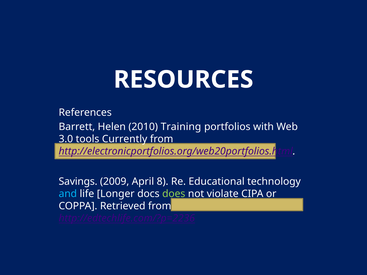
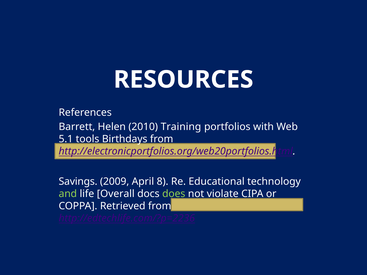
3.0: 3.0 -> 5.1
Currently: Currently -> Birthdays
and colour: light blue -> light green
Longer: Longer -> Overall
